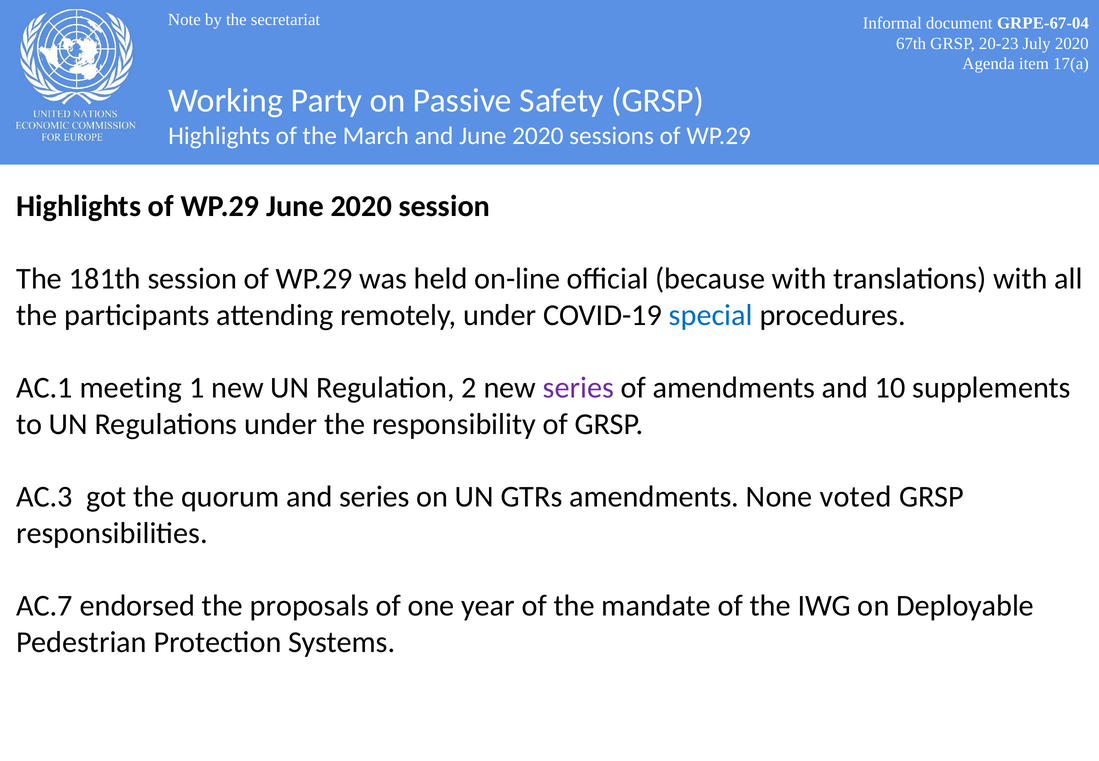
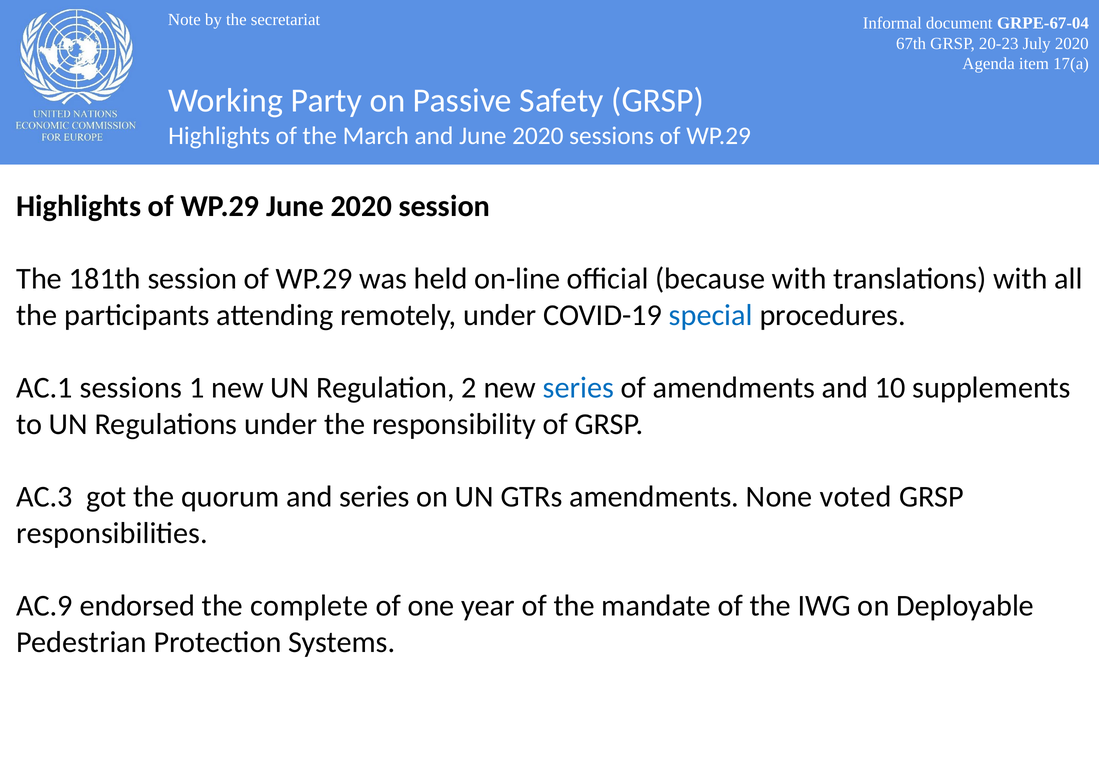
AC.1 meeting: meeting -> sessions
series at (578, 388) colour: purple -> blue
AC.7: AC.7 -> AC.9
proposals: proposals -> complete
